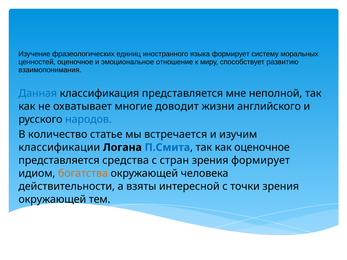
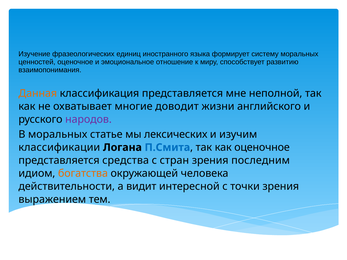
Данная colour: blue -> orange
народов colour: blue -> purple
В количество: количество -> моральных
встречается: встречается -> лексических
зрения формирует: формирует -> последним
взяты: взяты -> видит
окружающей at (52, 200): окружающей -> выражением
